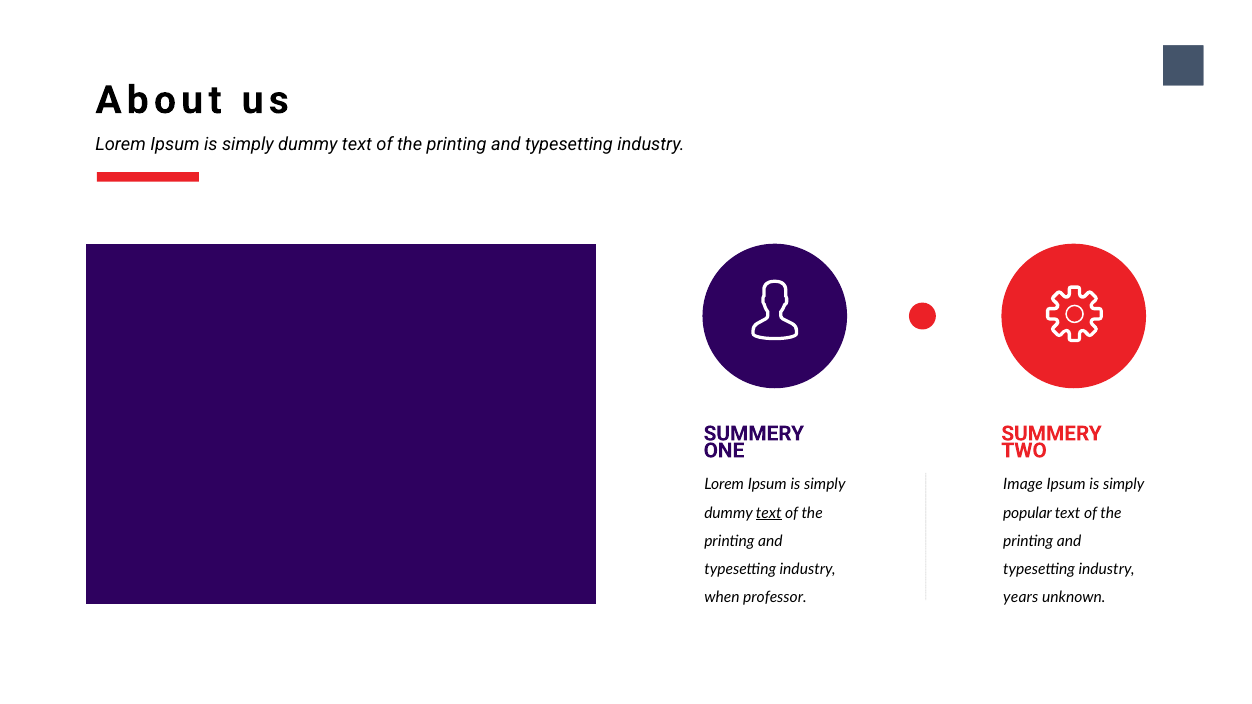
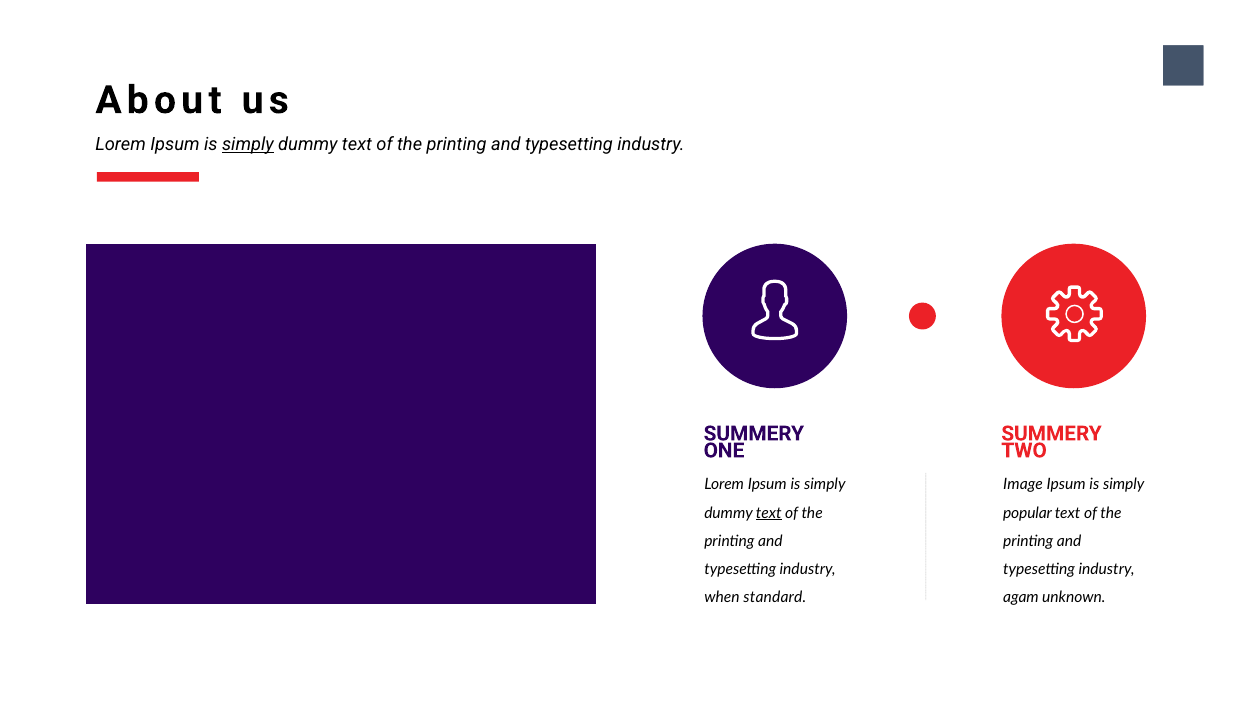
simply at (248, 145) underline: none -> present
professor: professor -> standard
years: years -> agam
